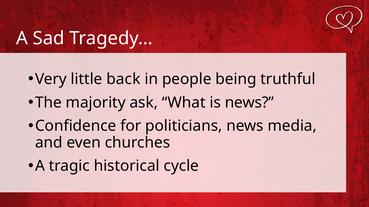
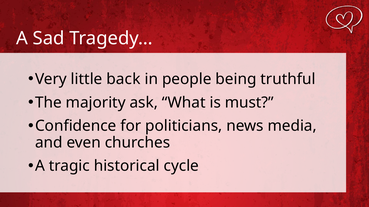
is news: news -> must
